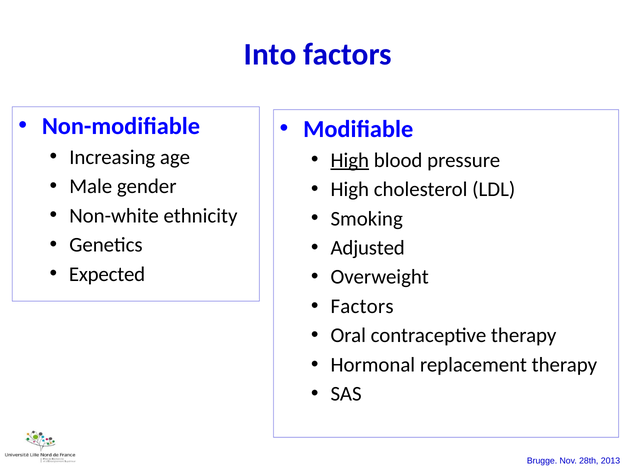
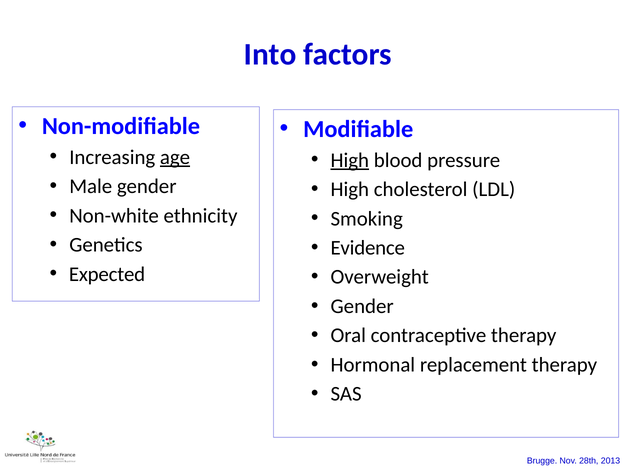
age underline: none -> present
Adjusted: Adjusted -> Evidence
Factors at (362, 306): Factors -> Gender
